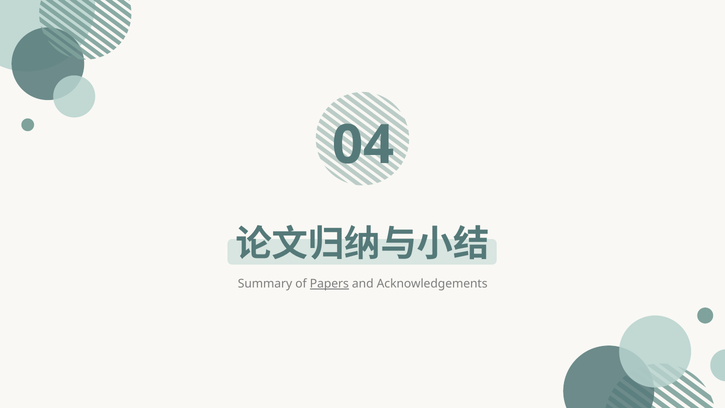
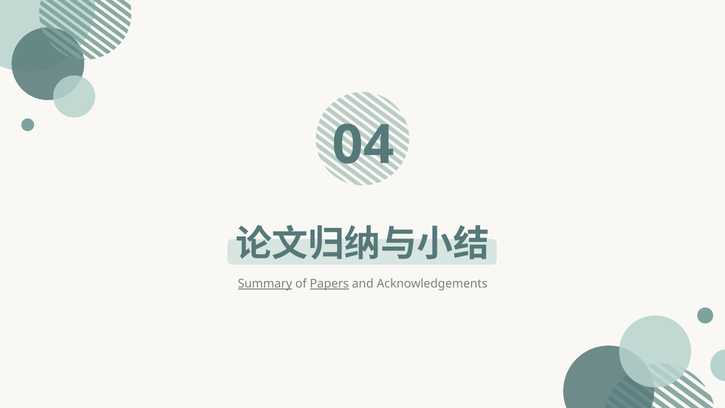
Summary underline: none -> present
